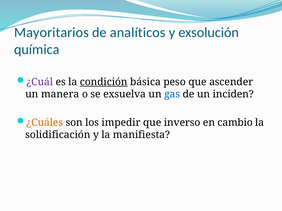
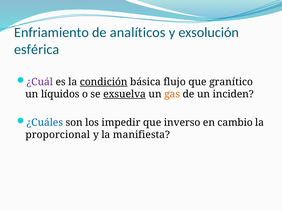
Mayoritarios: Mayoritarios -> Enfriamiento
química: química -> esférica
peso: peso -> flujo
ascender: ascender -> granítico
manera: manera -> líquidos
exsuelva underline: none -> present
gas colour: blue -> orange
¿Cuáles colour: orange -> blue
solidificación: solidificación -> proporcional
